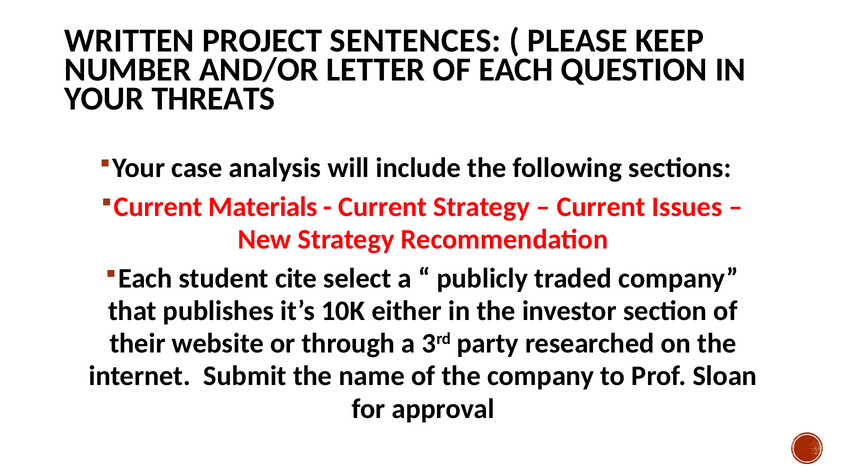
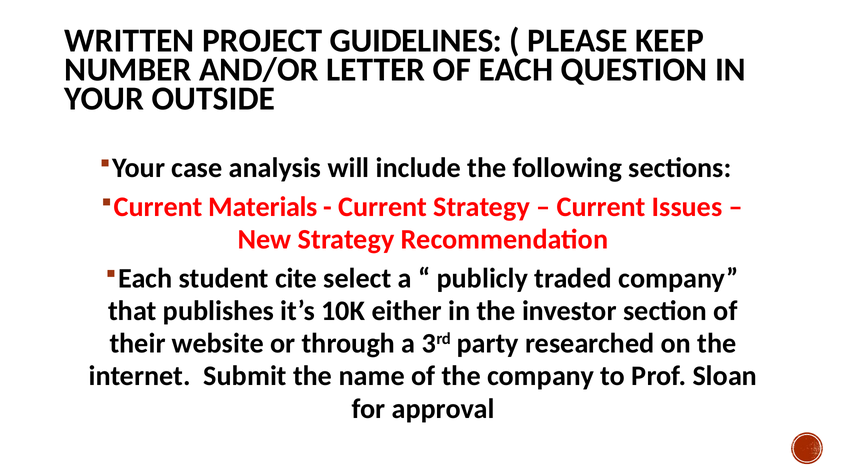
SENTENCES: SENTENCES -> GUIDELINES
THREATS: THREATS -> OUTSIDE
